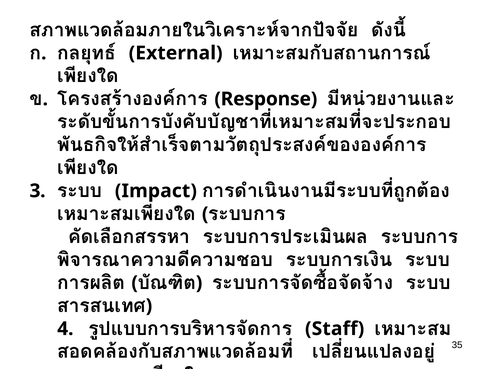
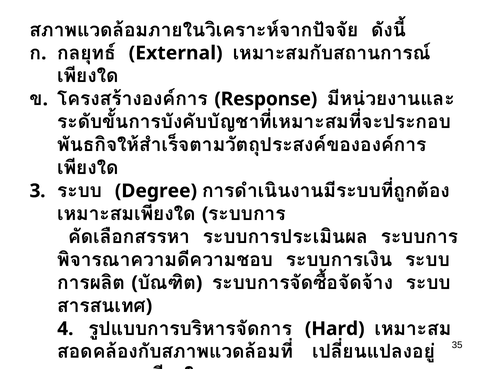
Impact: Impact -> Degree
Staff: Staff -> Hard
